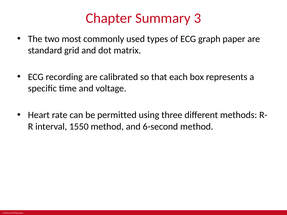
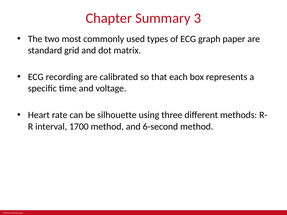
permitted: permitted -> silhouette
1550: 1550 -> 1700
